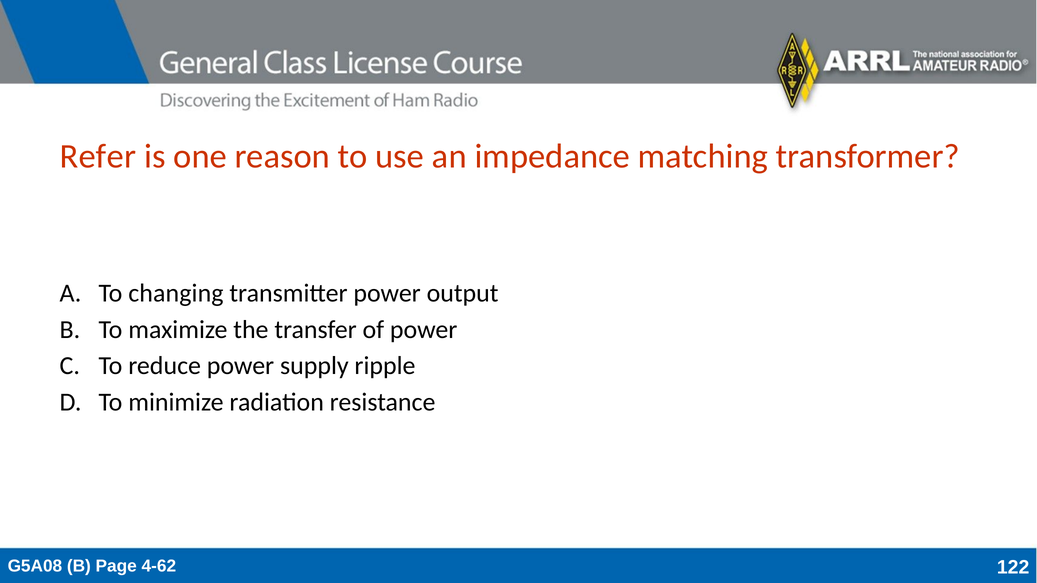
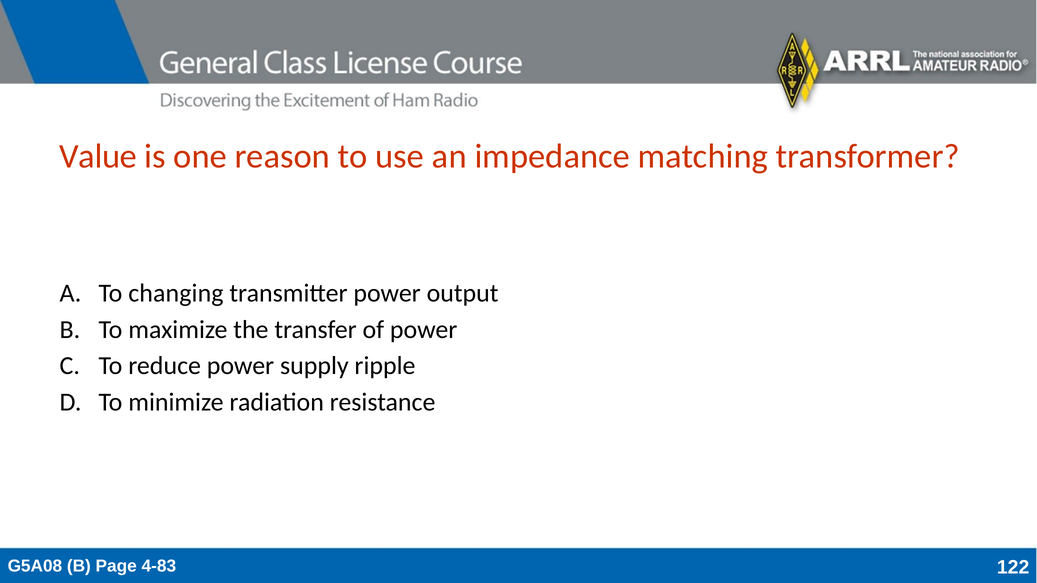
Refer: Refer -> Value
4-62: 4-62 -> 4-83
